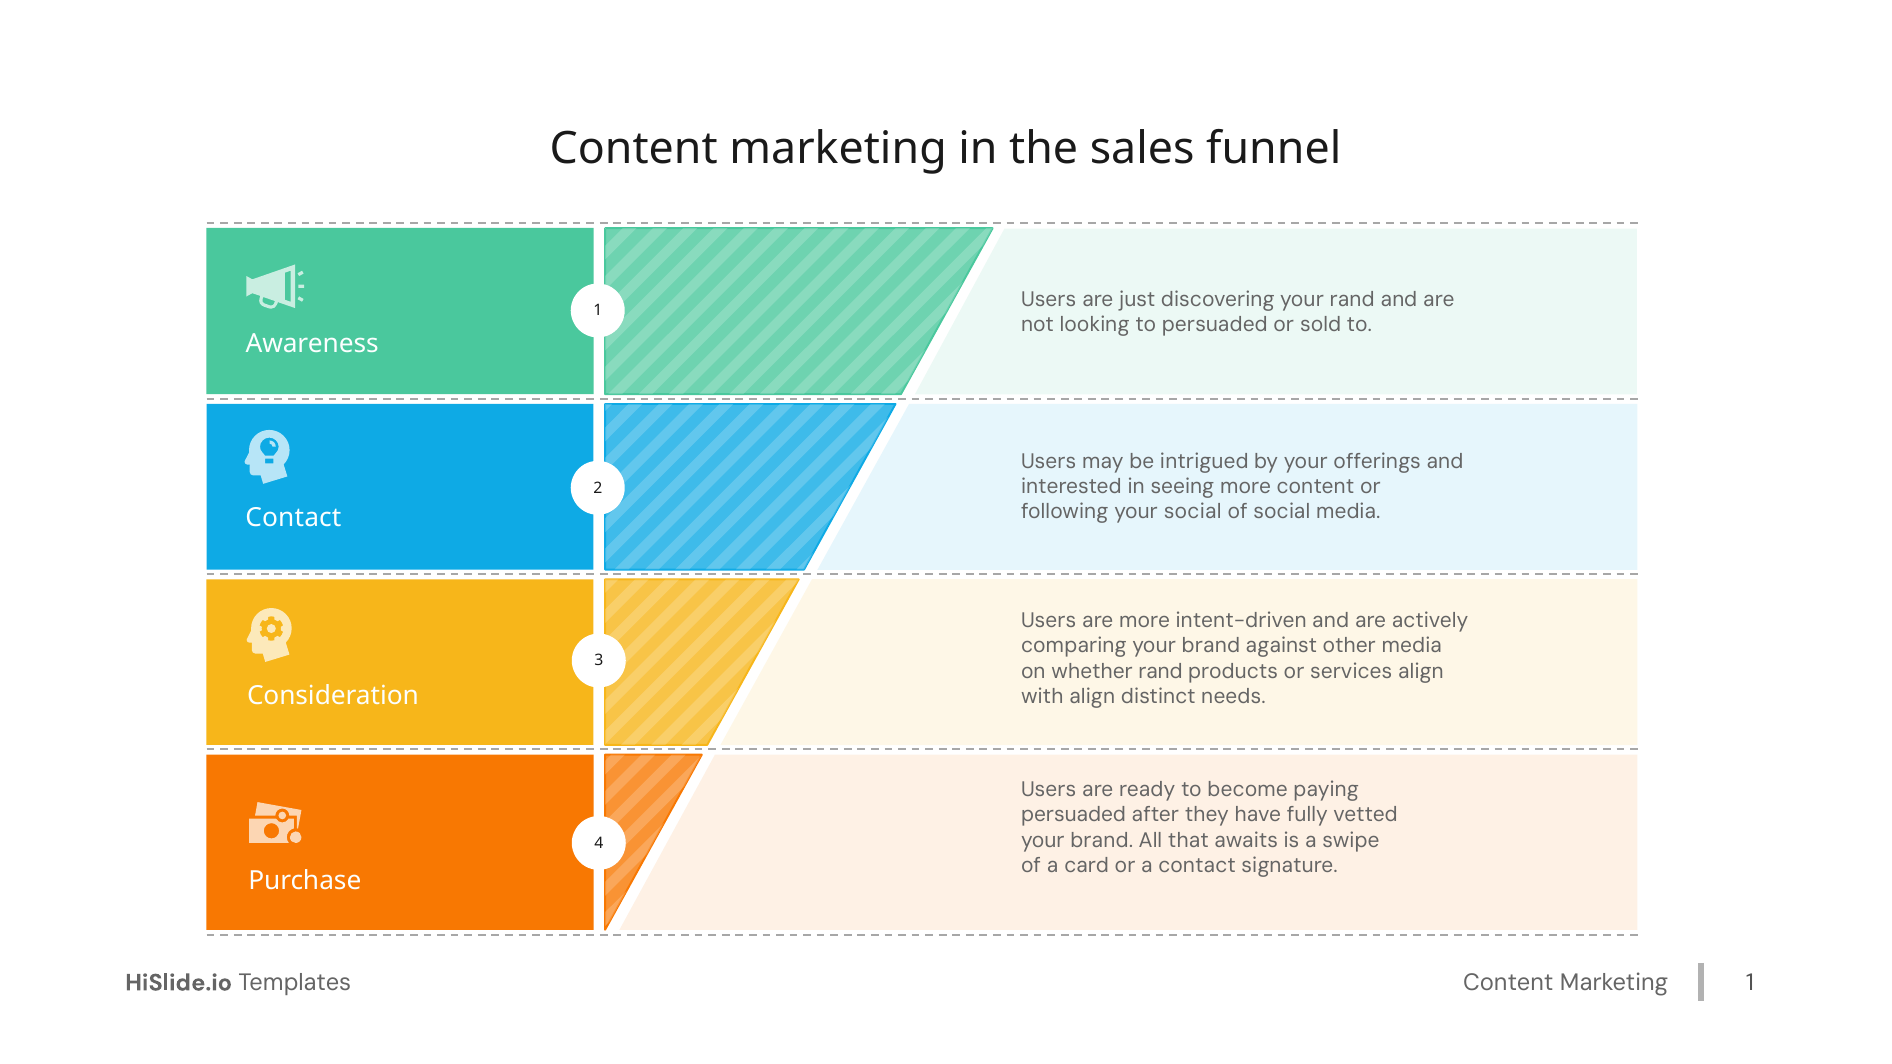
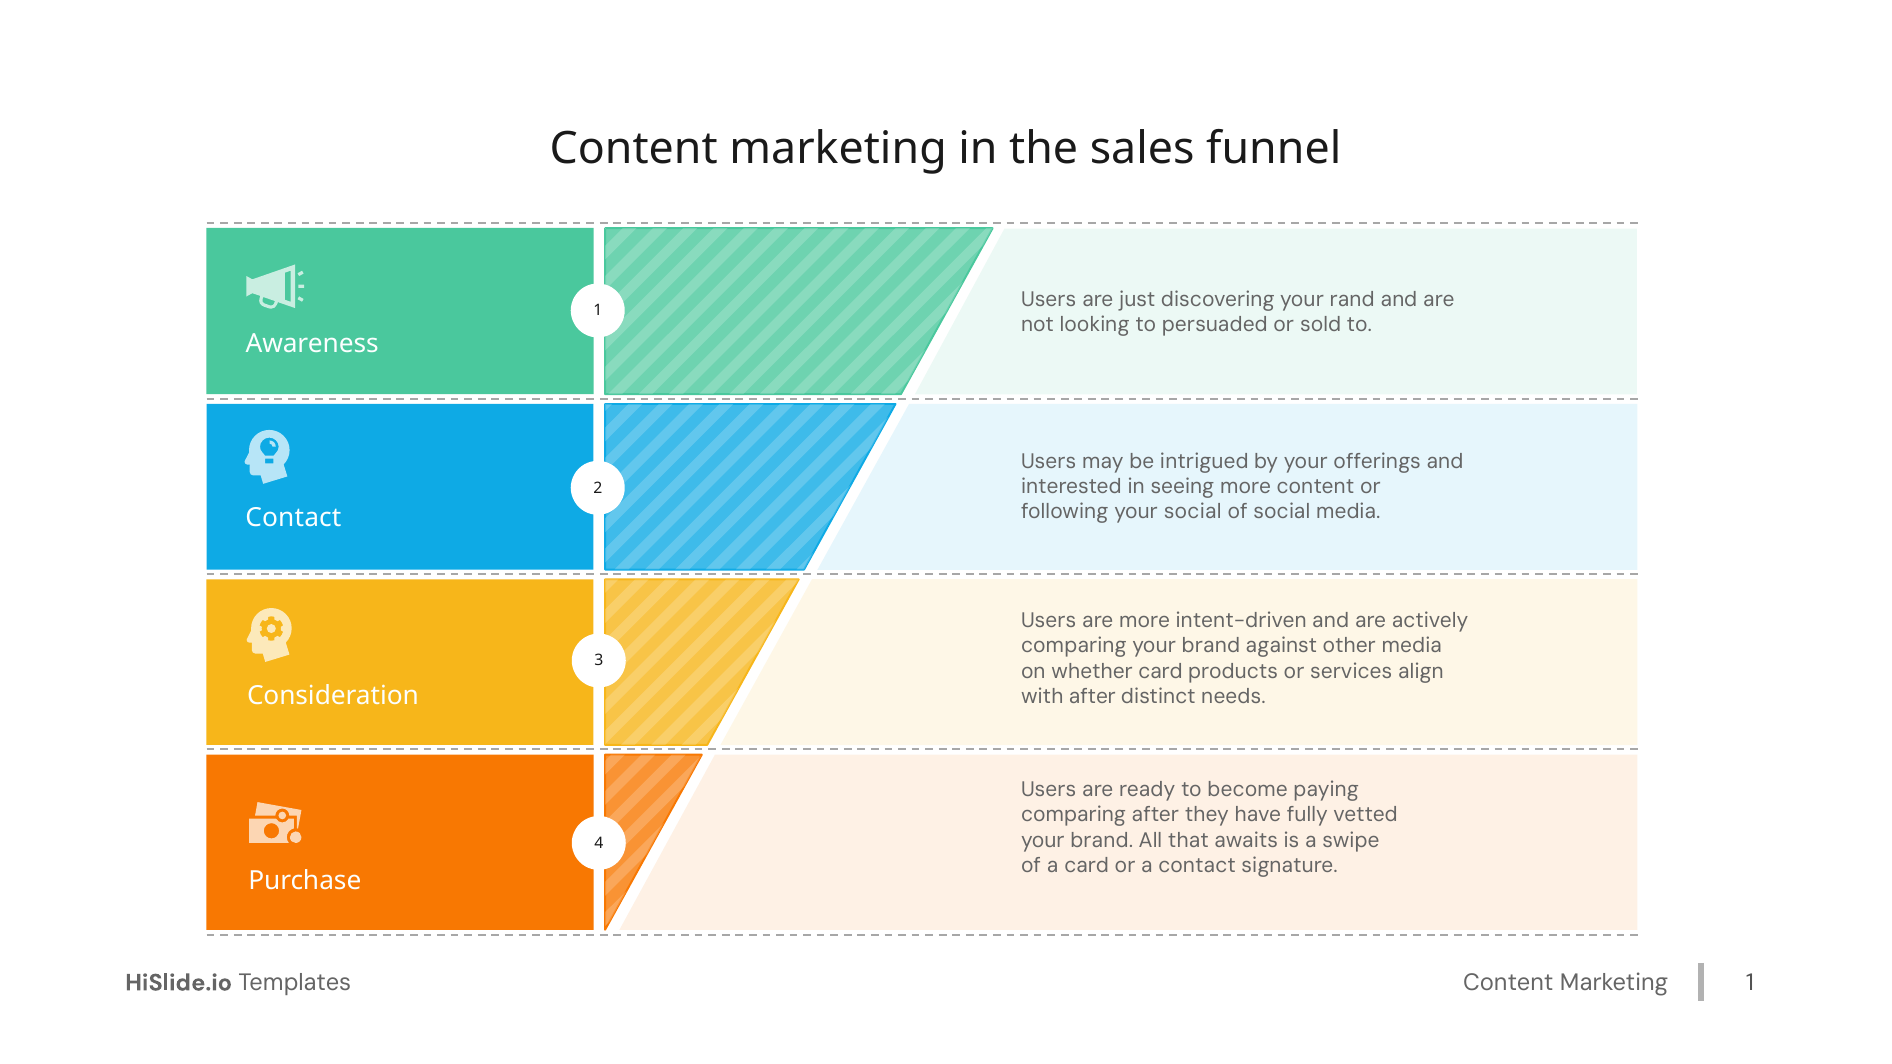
whether rand: rand -> card
with align: align -> after
persuaded at (1074, 815): persuaded -> comparing
